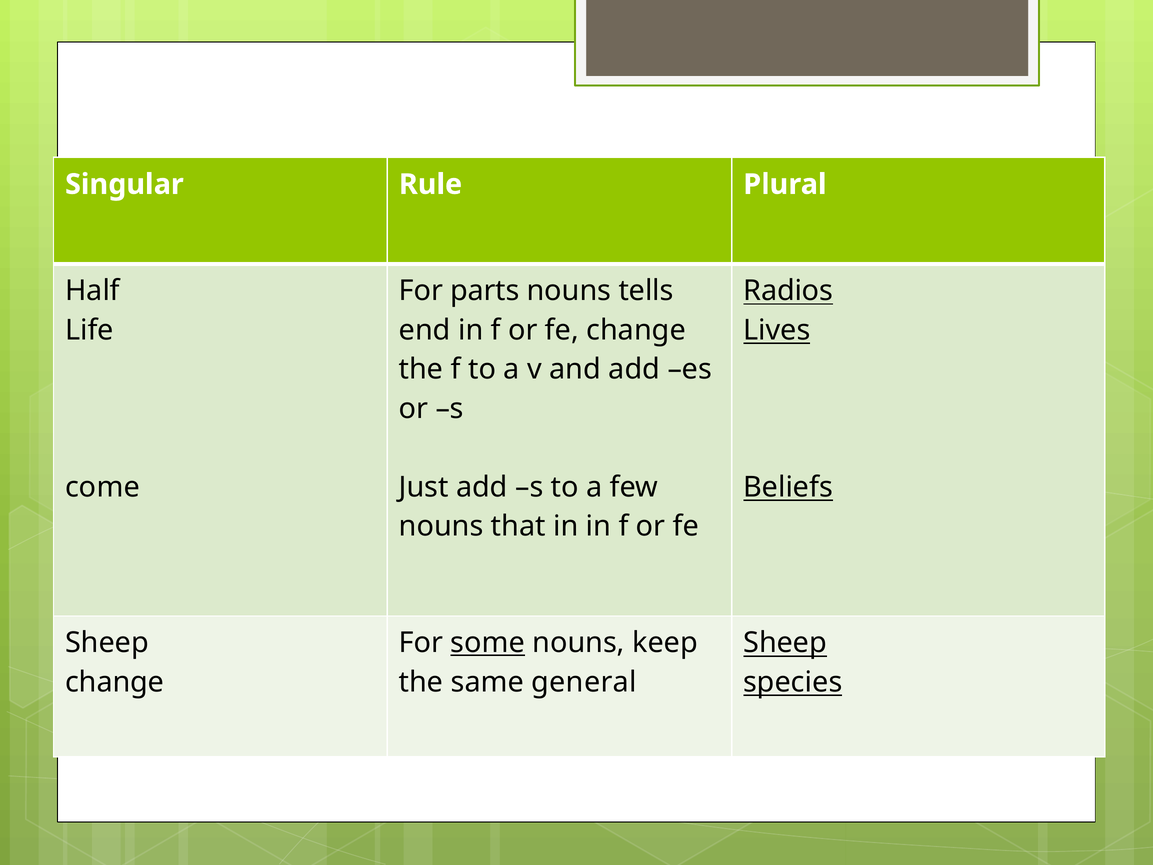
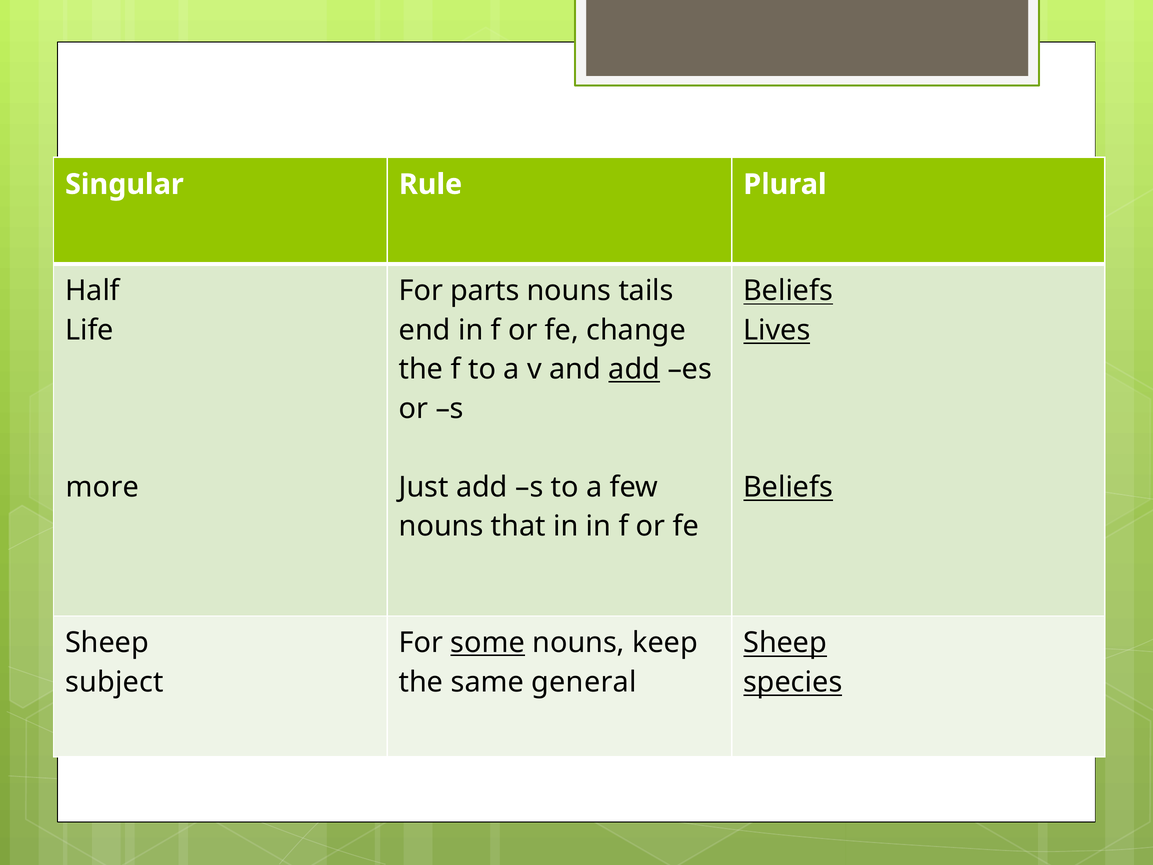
tells: tells -> tails
Radios at (788, 291): Radios -> Beliefs
add at (634, 369) underline: none -> present
come: come -> more
change at (115, 682): change -> subject
